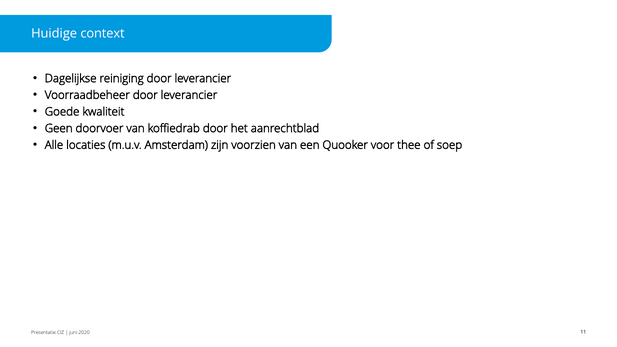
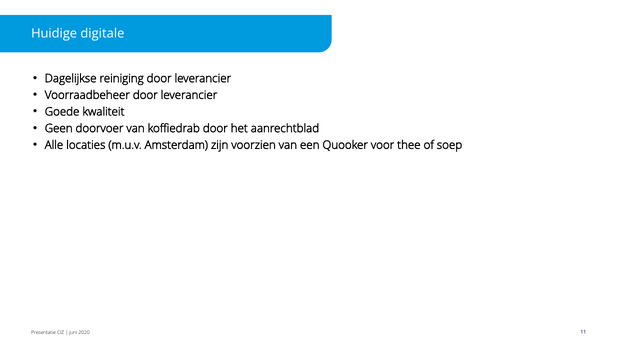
context: context -> digitale
